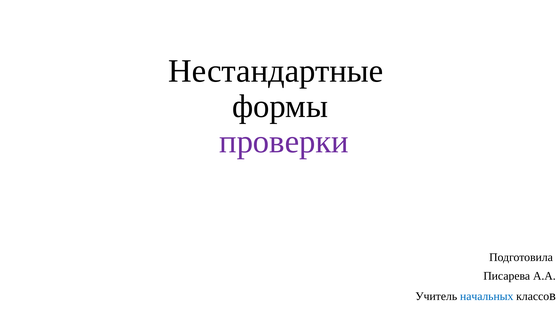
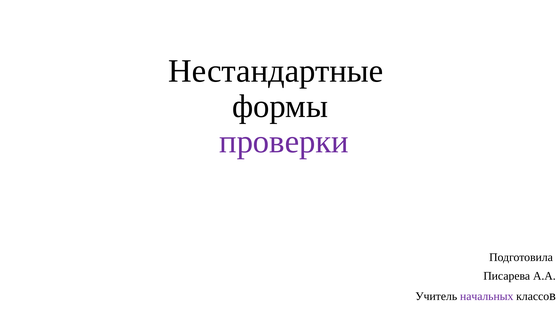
начальных colour: blue -> purple
